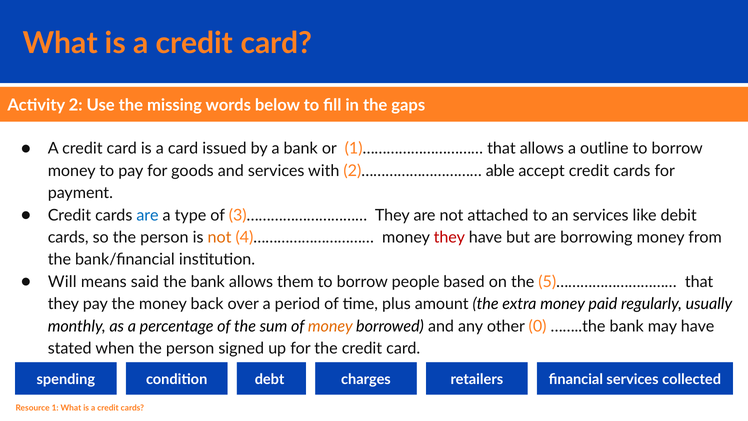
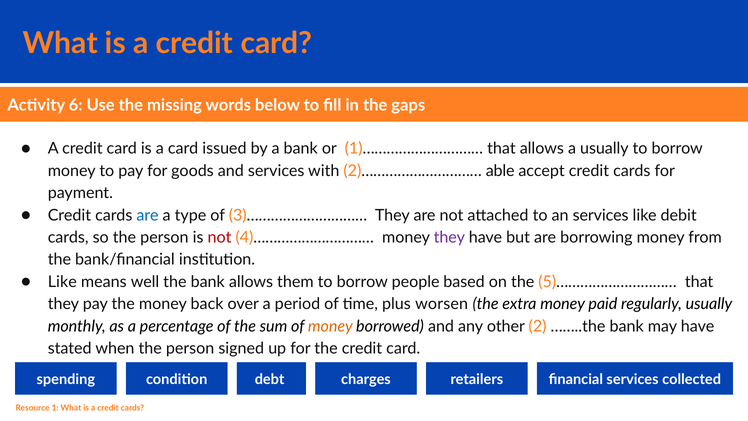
2: 2 -> 6
a outline: outline -> usually
not at (220, 237) colour: orange -> red
they at (449, 237) colour: red -> purple
Will at (62, 282): Will -> Like
said: said -> well
amount: amount -> worsen
0: 0 -> 2
